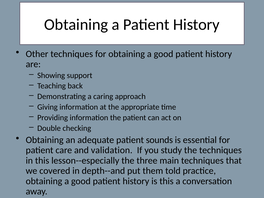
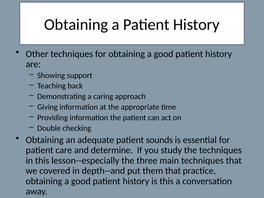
validation: validation -> determine
them told: told -> that
